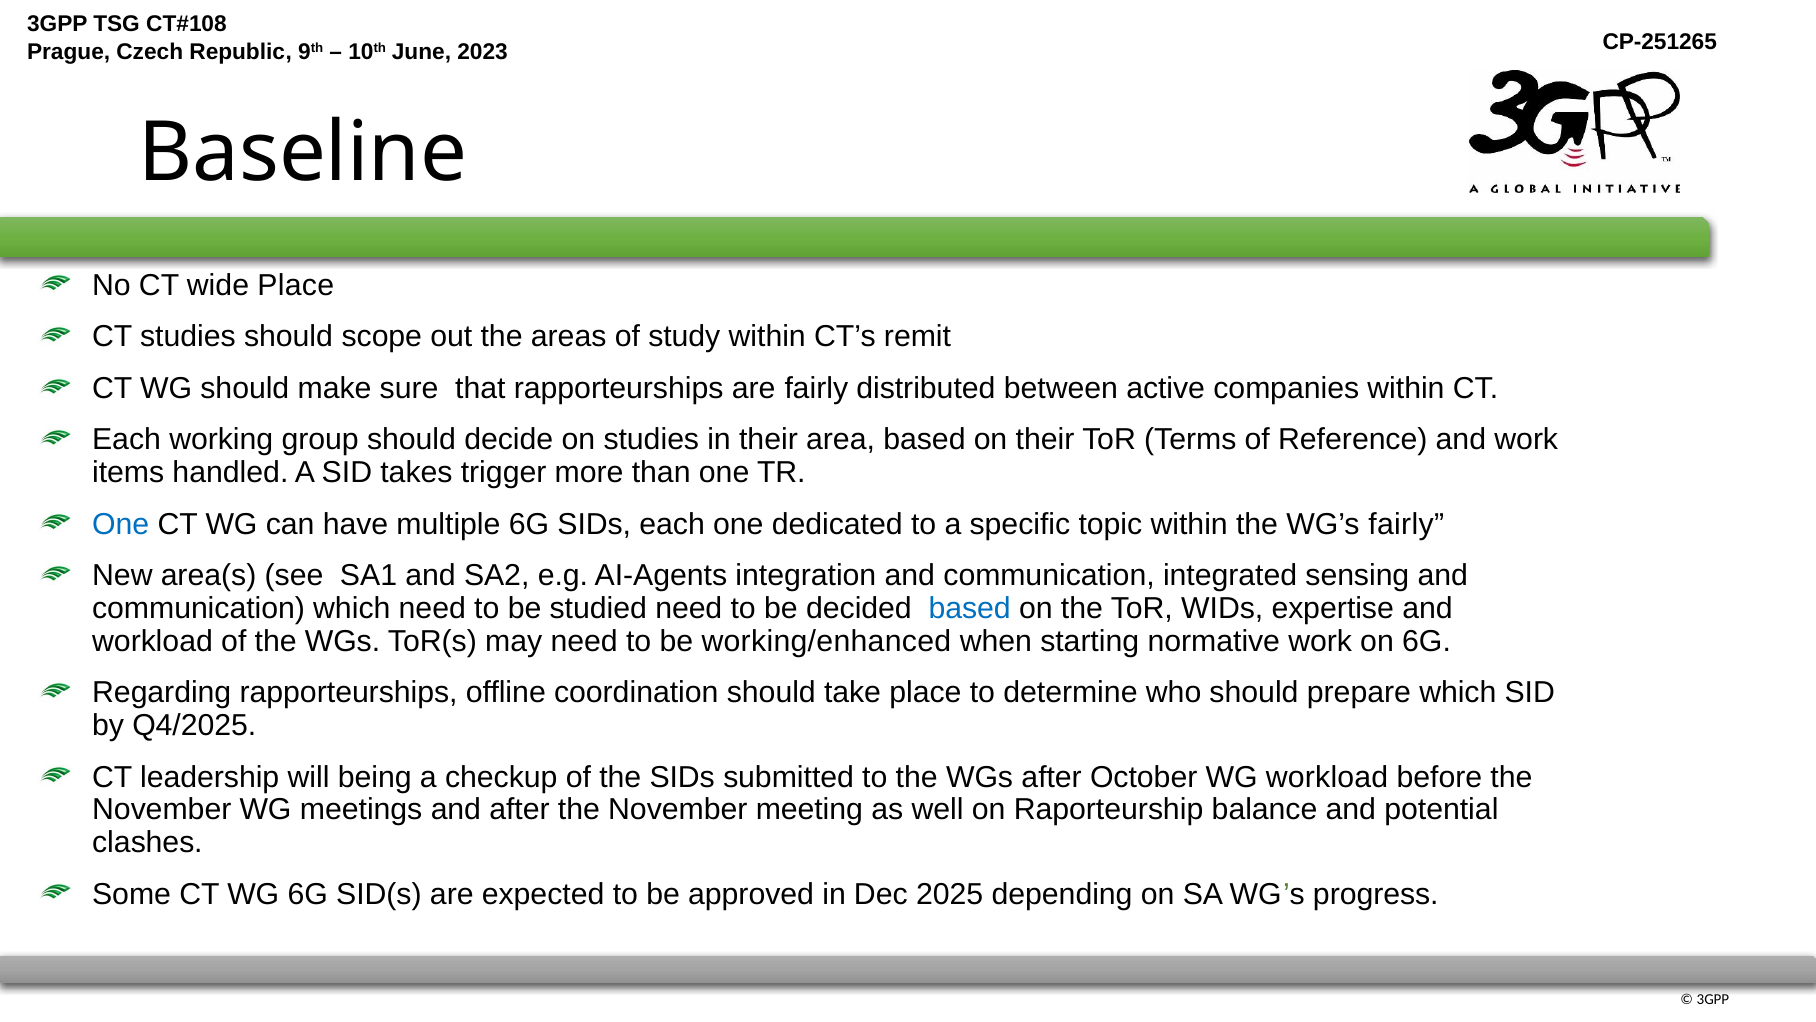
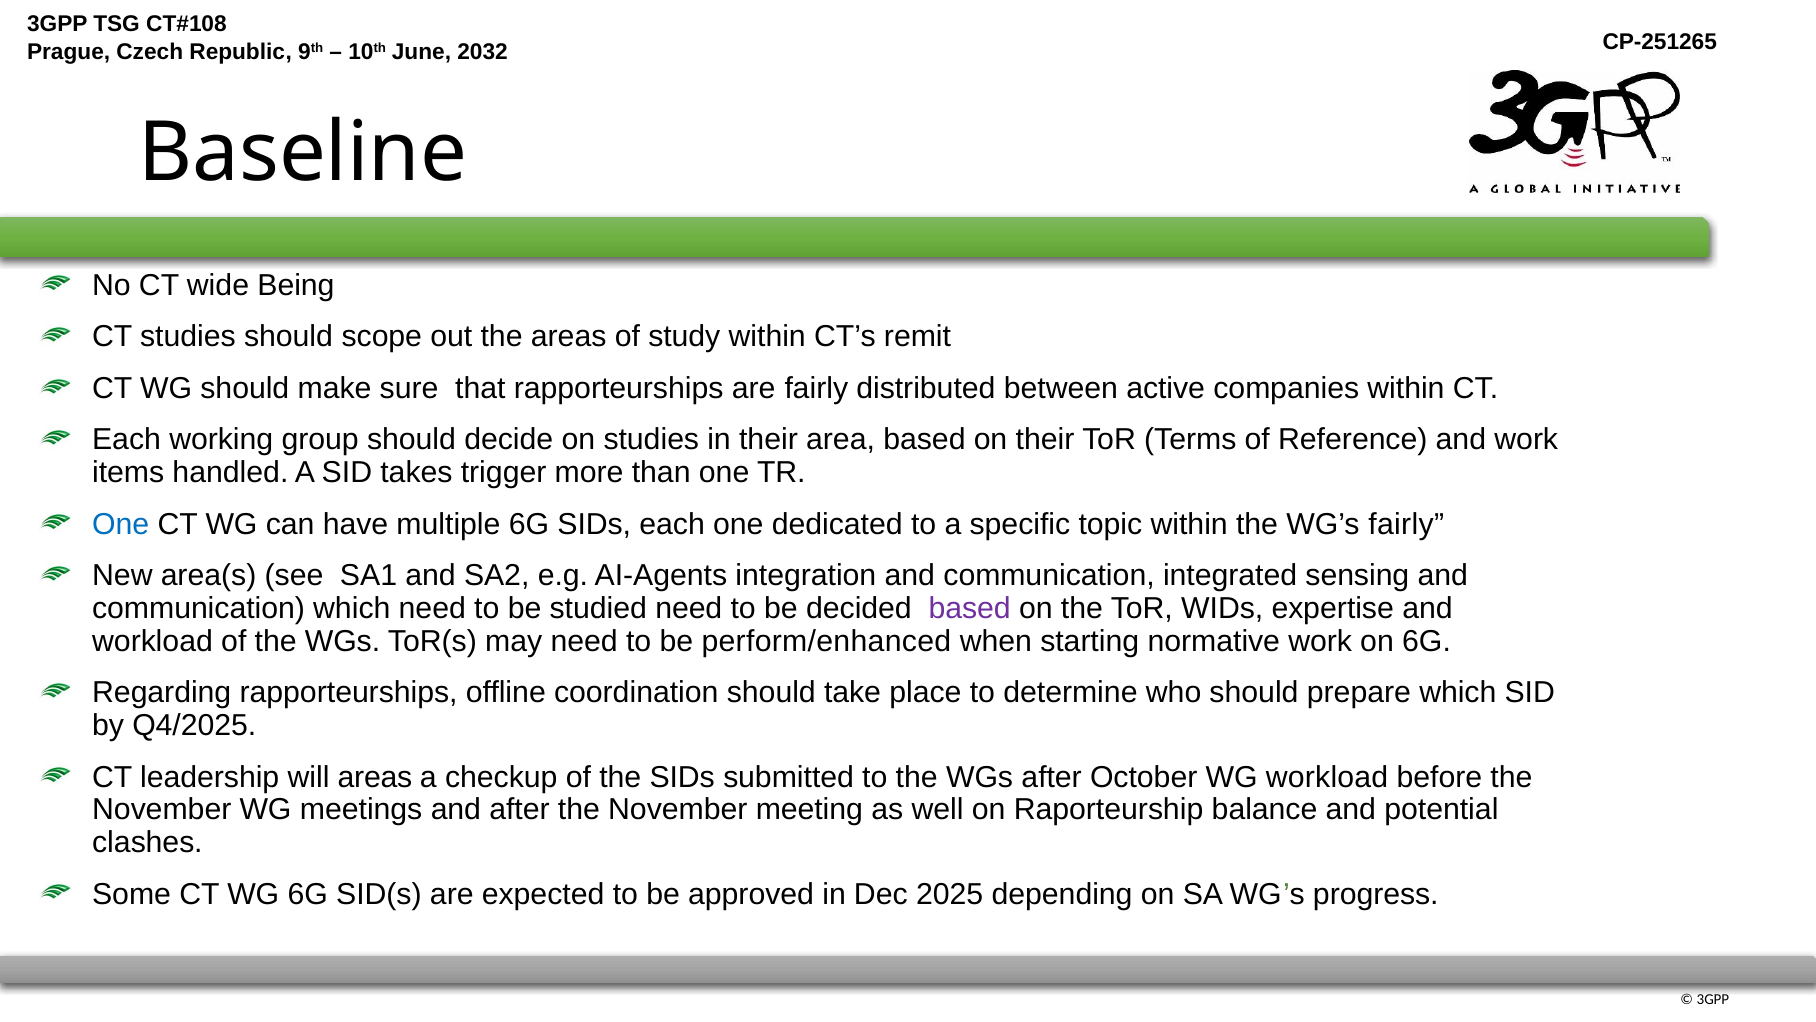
2023: 2023 -> 2032
wide Place: Place -> Being
based at (970, 608) colour: blue -> purple
working/enhanced: working/enhanced -> perform/enhanced
will being: being -> areas
